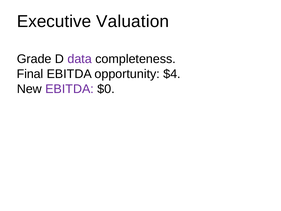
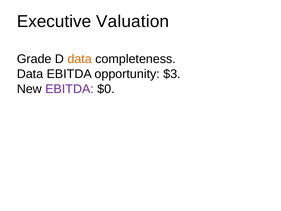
data at (80, 59) colour: purple -> orange
Final at (30, 74): Final -> Data
$4: $4 -> $3
